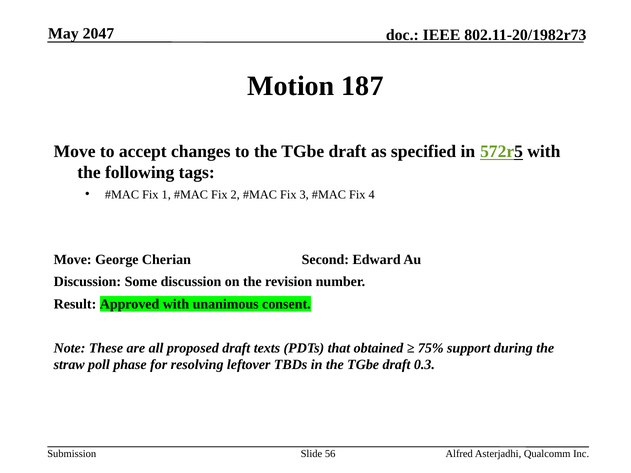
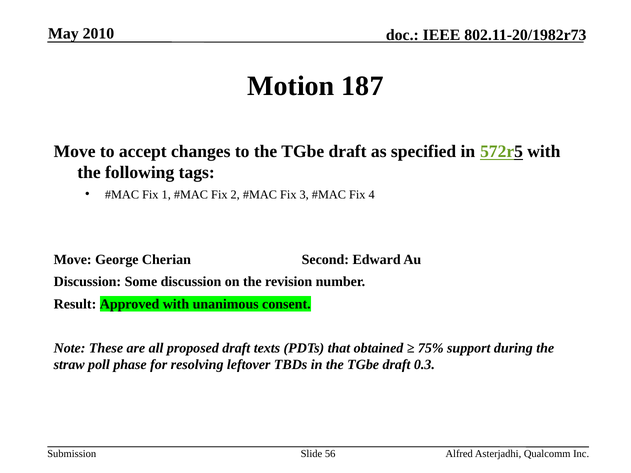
2047: 2047 -> 2010
